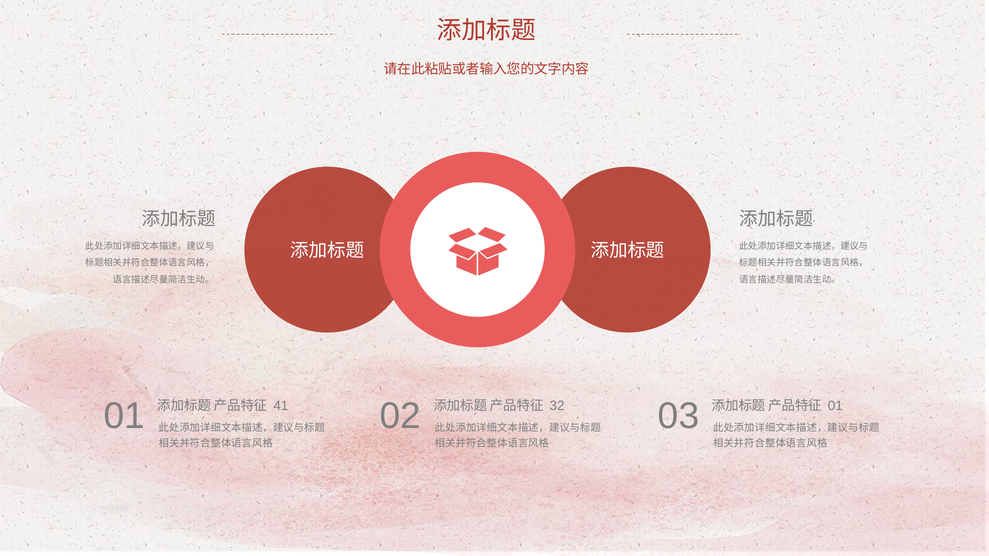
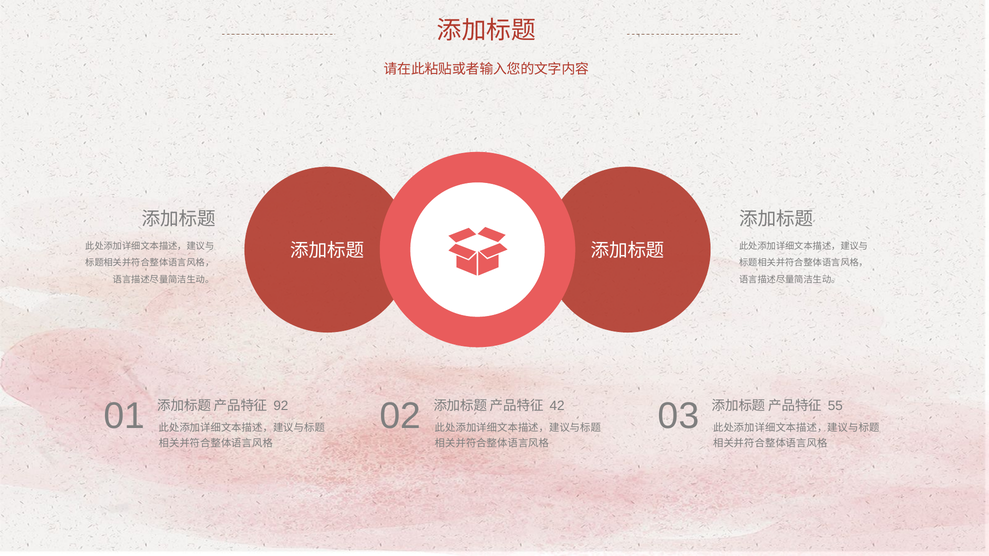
41: 41 -> 92
32: 32 -> 42
01 at (835, 406): 01 -> 55
